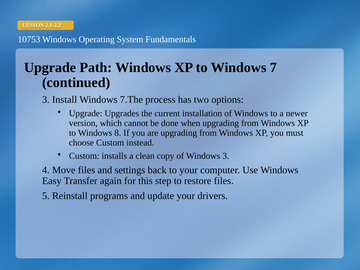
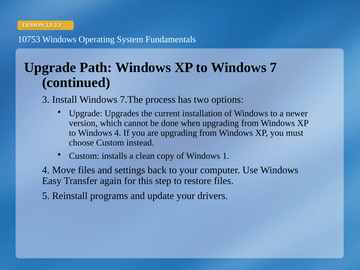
Windows 8: 8 -> 4
Windows 3: 3 -> 1
